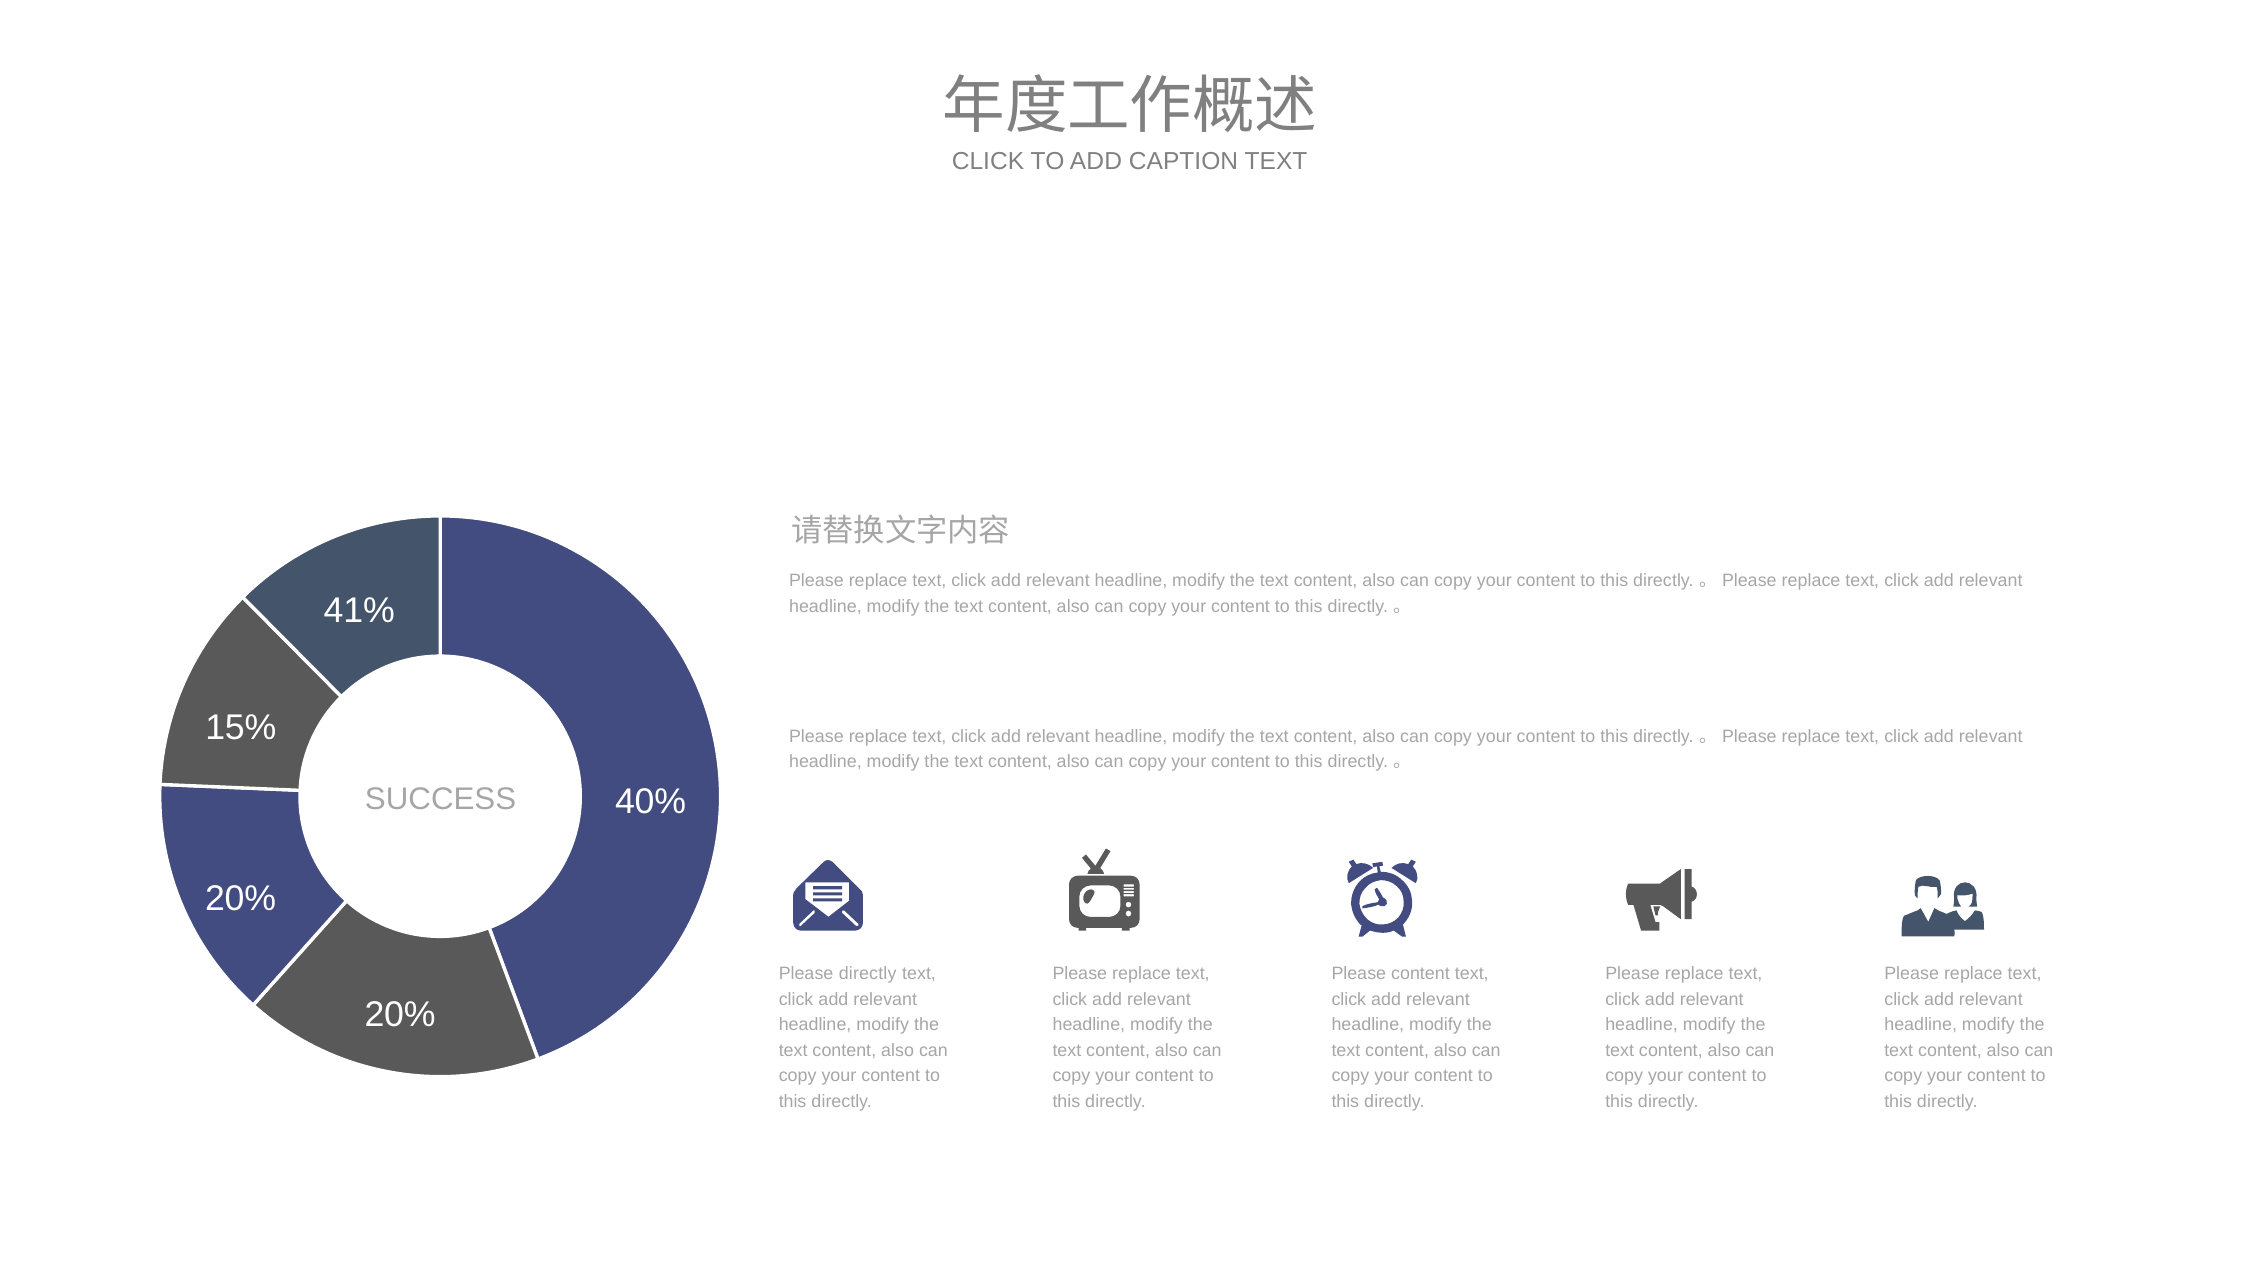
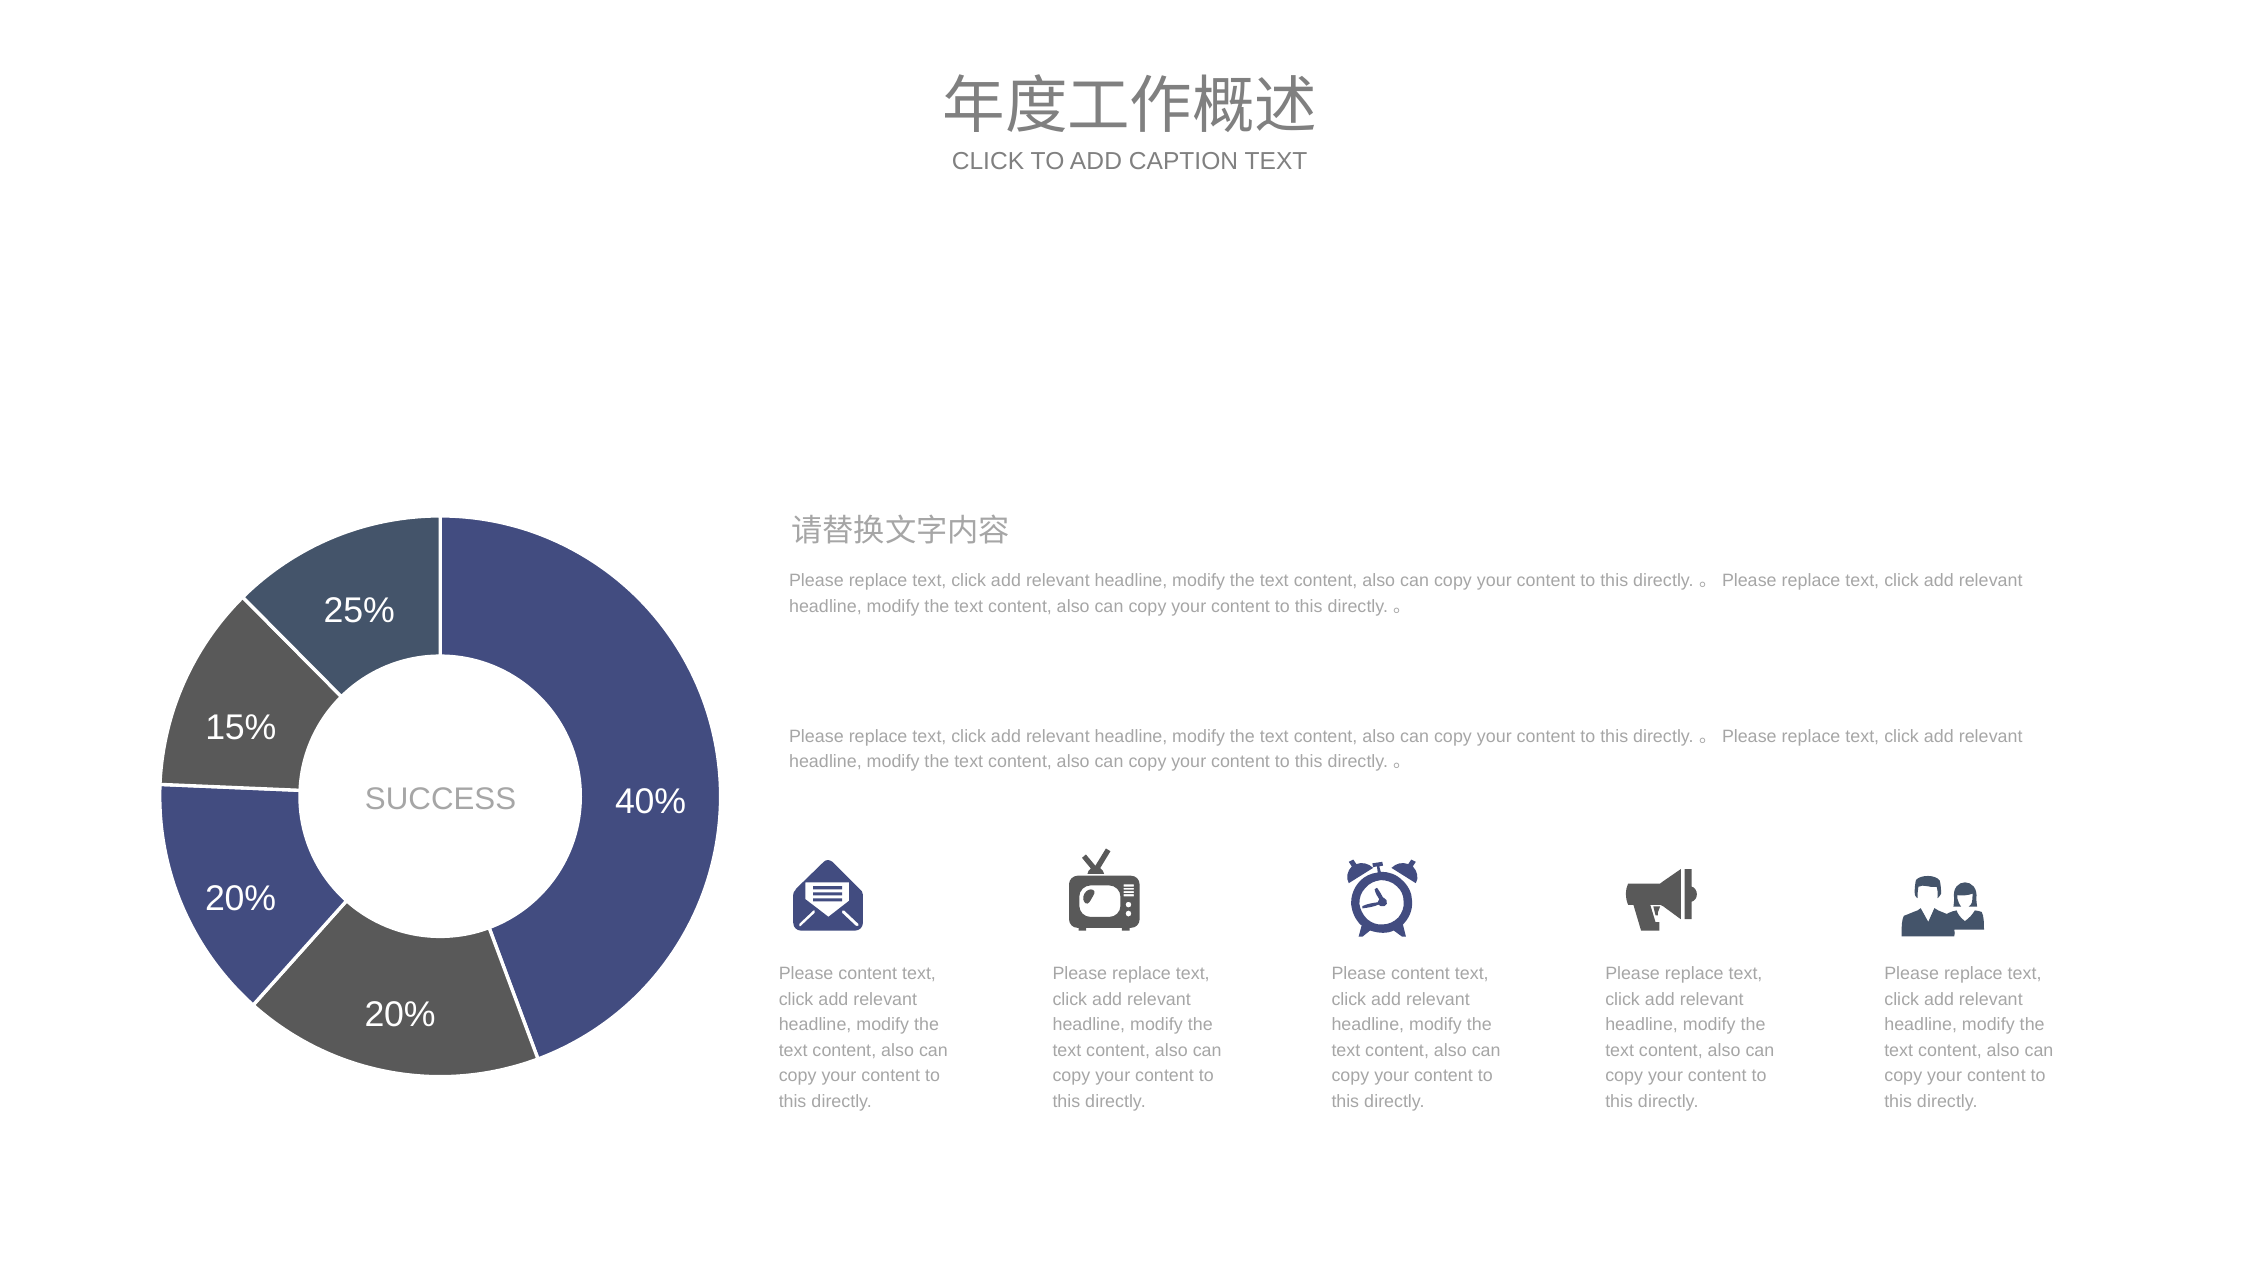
41%: 41% -> 25%
directly at (868, 974): directly -> content
